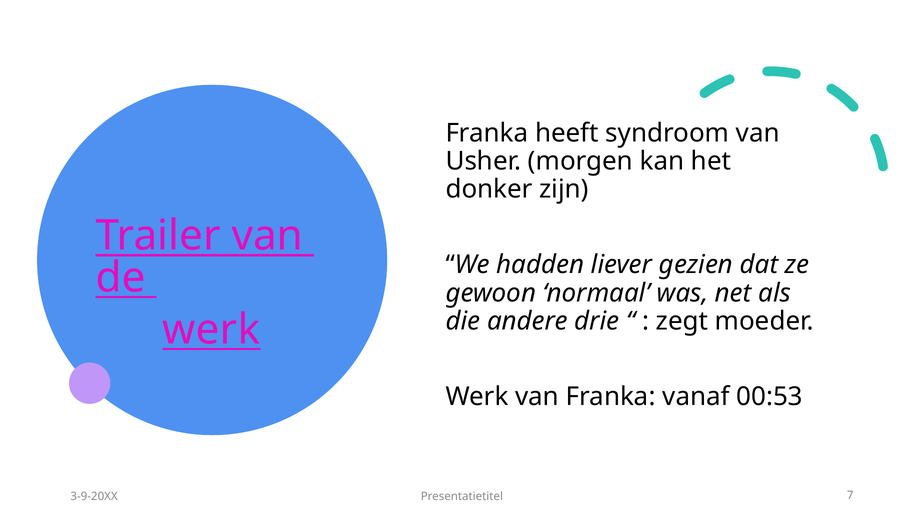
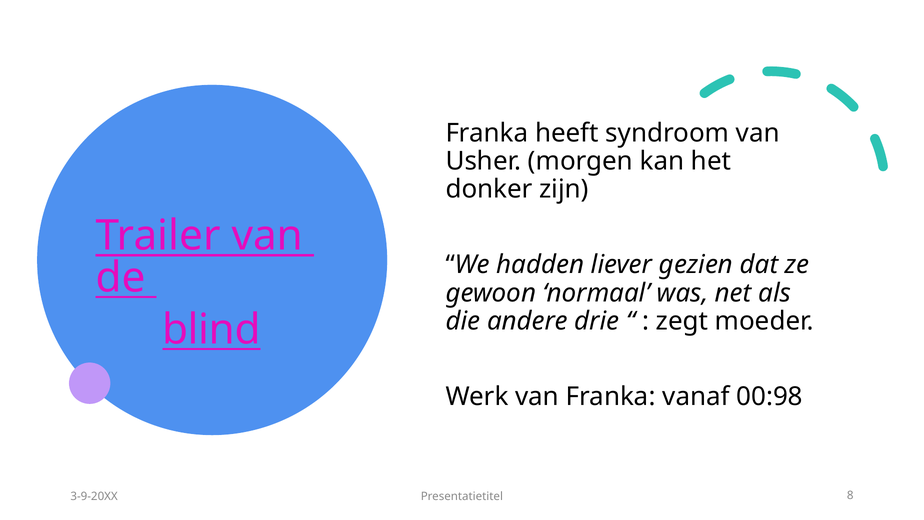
werk at (211, 329): werk -> blind
00:53: 00:53 -> 00:98
7: 7 -> 8
